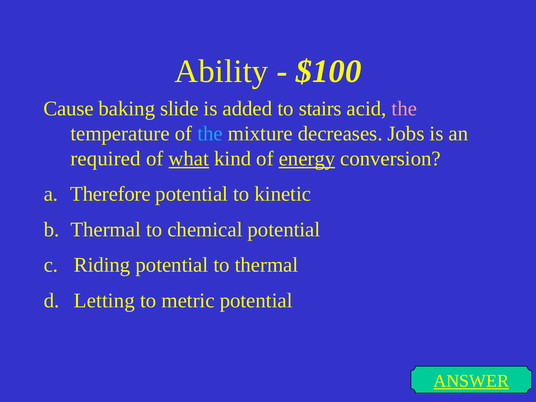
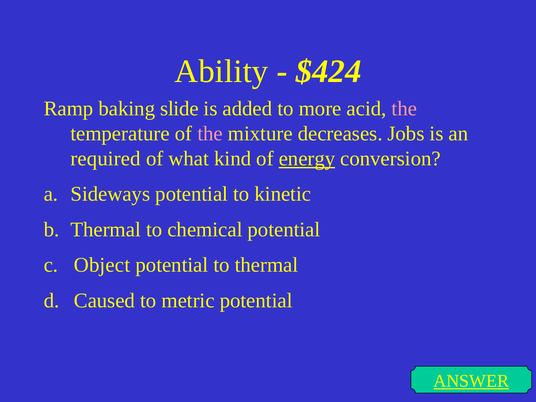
$100: $100 -> $424
Cause: Cause -> Ramp
stairs: stairs -> more
the at (210, 134) colour: light blue -> pink
what underline: present -> none
Therefore: Therefore -> Sideways
Riding: Riding -> Object
Letting: Letting -> Caused
